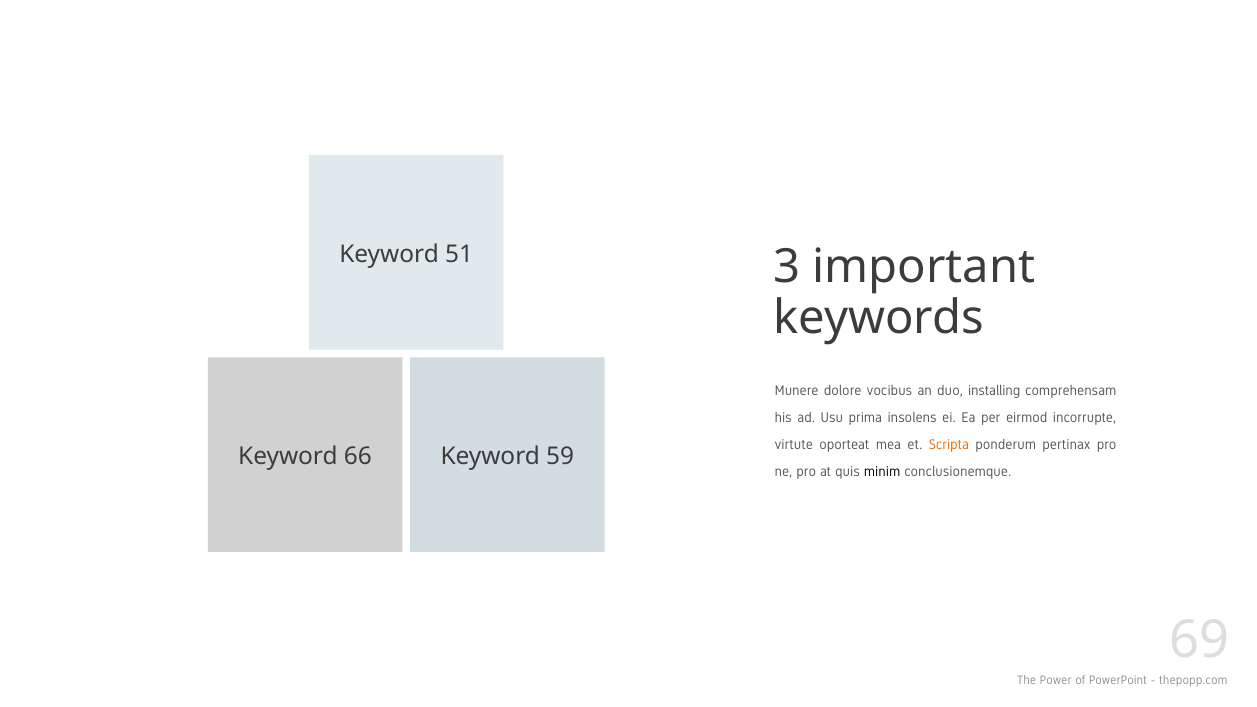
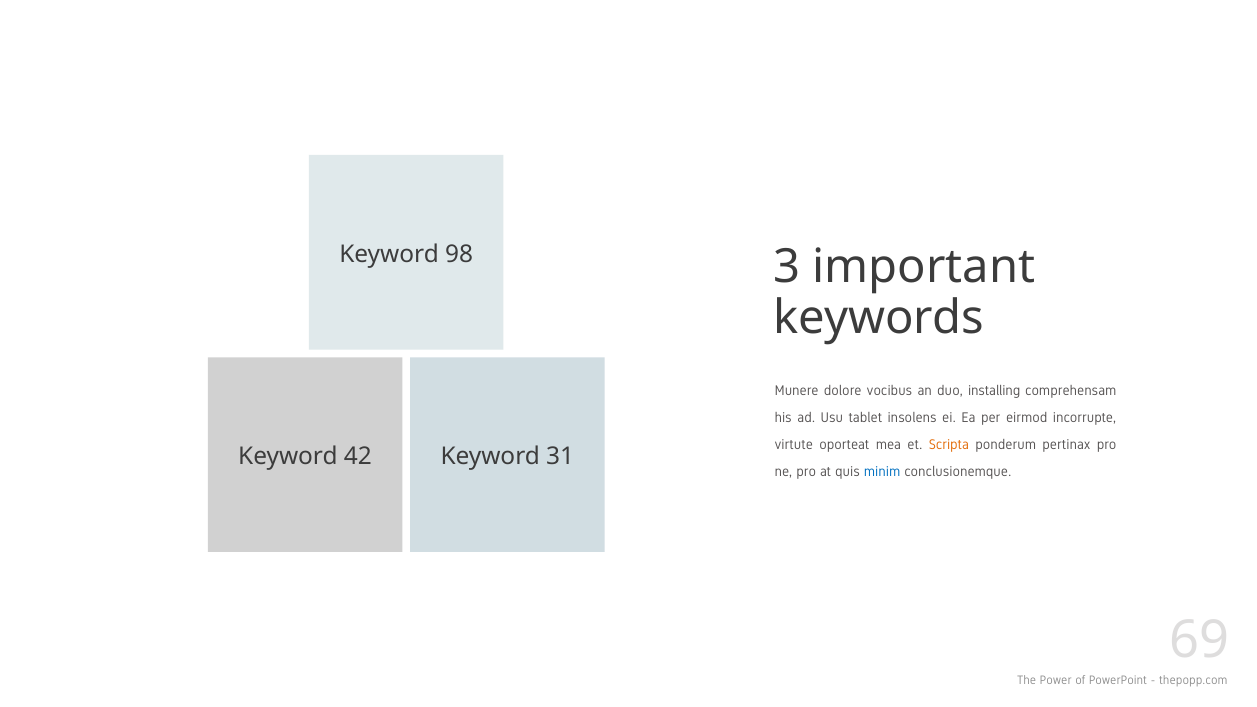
51: 51 -> 98
prima: prima -> tablet
66: 66 -> 42
59: 59 -> 31
minim colour: black -> blue
